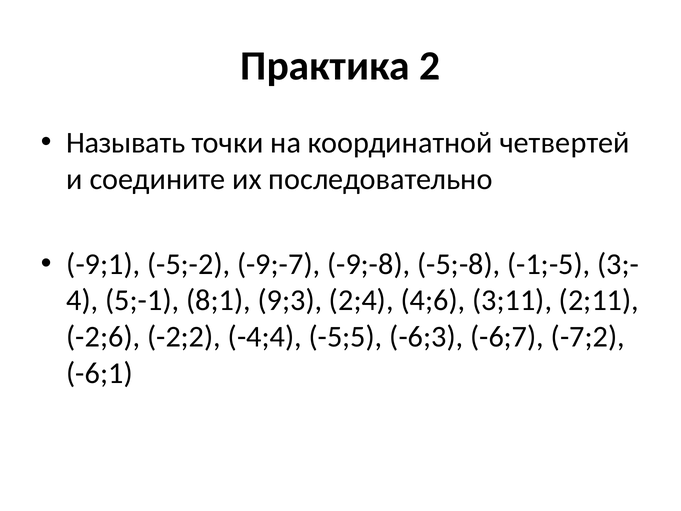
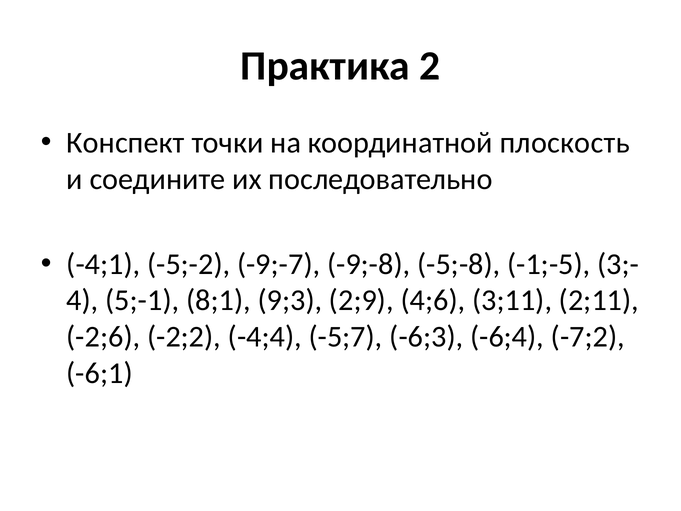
Называть: Называть -> Конспект
четвертей: четвертей -> плоскость
-9;1: -9;1 -> -4;1
2;4: 2;4 -> 2;9
-5;5: -5;5 -> -5;7
-6;7: -6;7 -> -6;4
